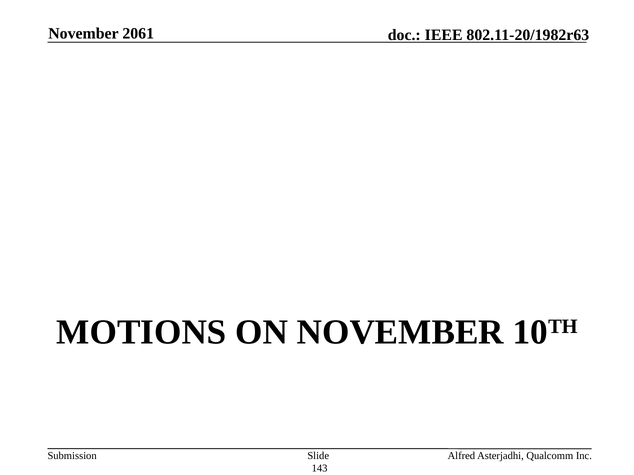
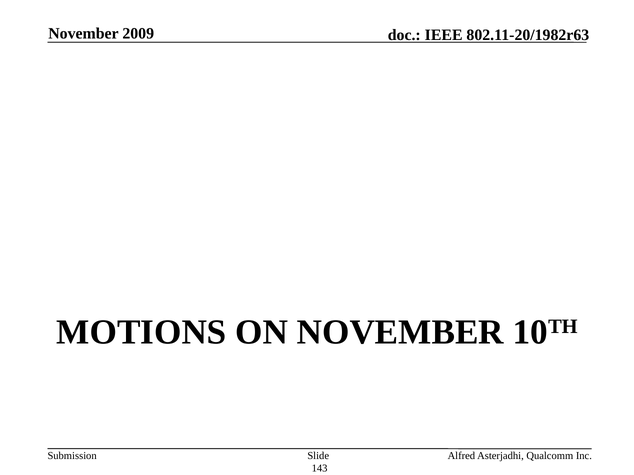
2061: 2061 -> 2009
